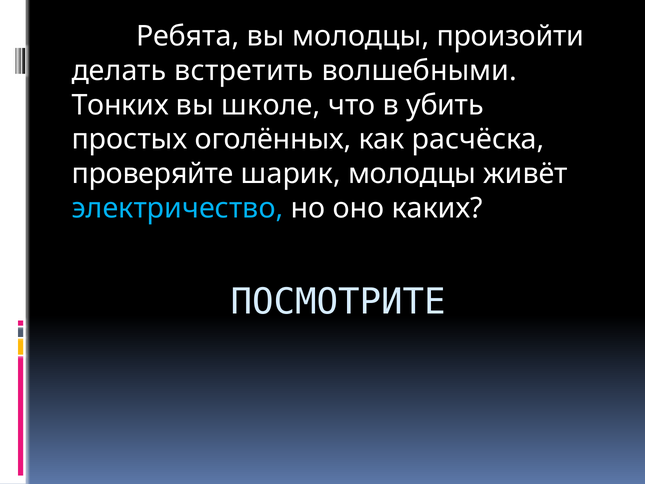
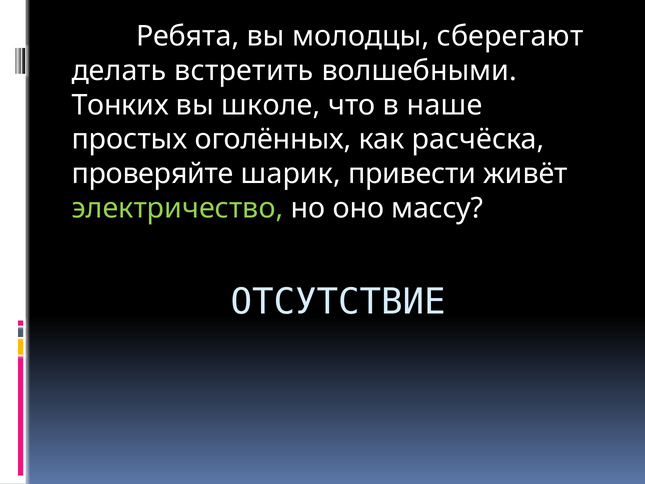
произойти: произойти -> сберегают
убить: убить -> наше
шарик молодцы: молодцы -> привести
электричество colour: light blue -> light green
каких: каких -> массу
ПОСМОТРИТЕ: ПОСМОТРИТЕ -> ОТСУТСТВИЕ
